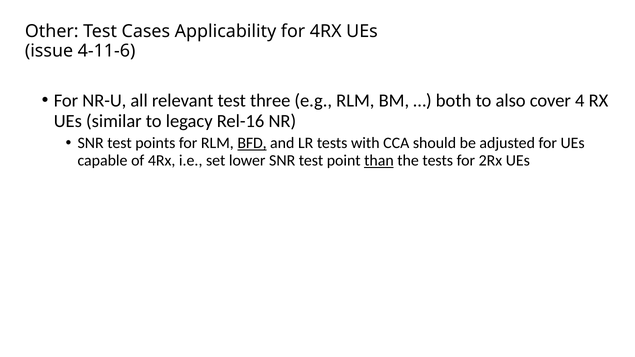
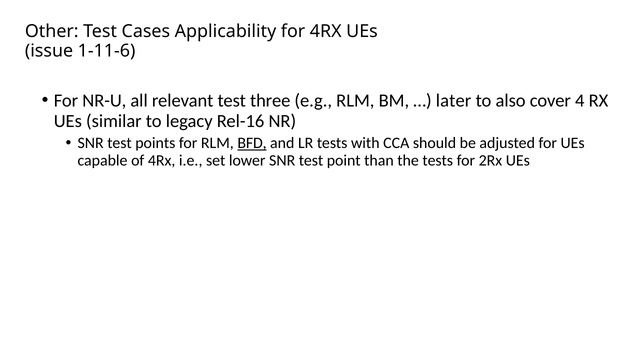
4-11-6: 4-11-6 -> 1-11-6
both: both -> later
than underline: present -> none
